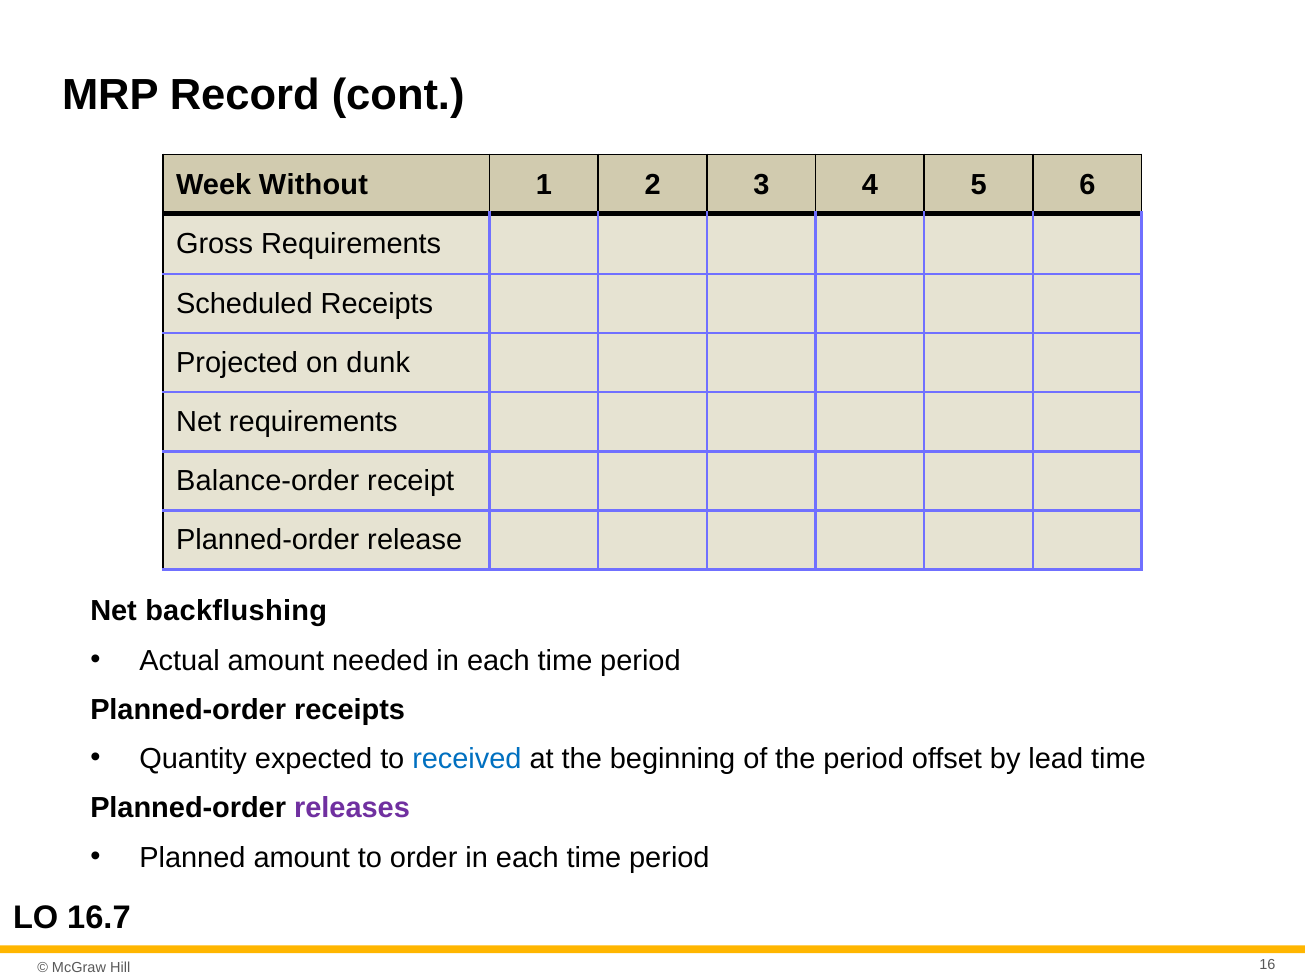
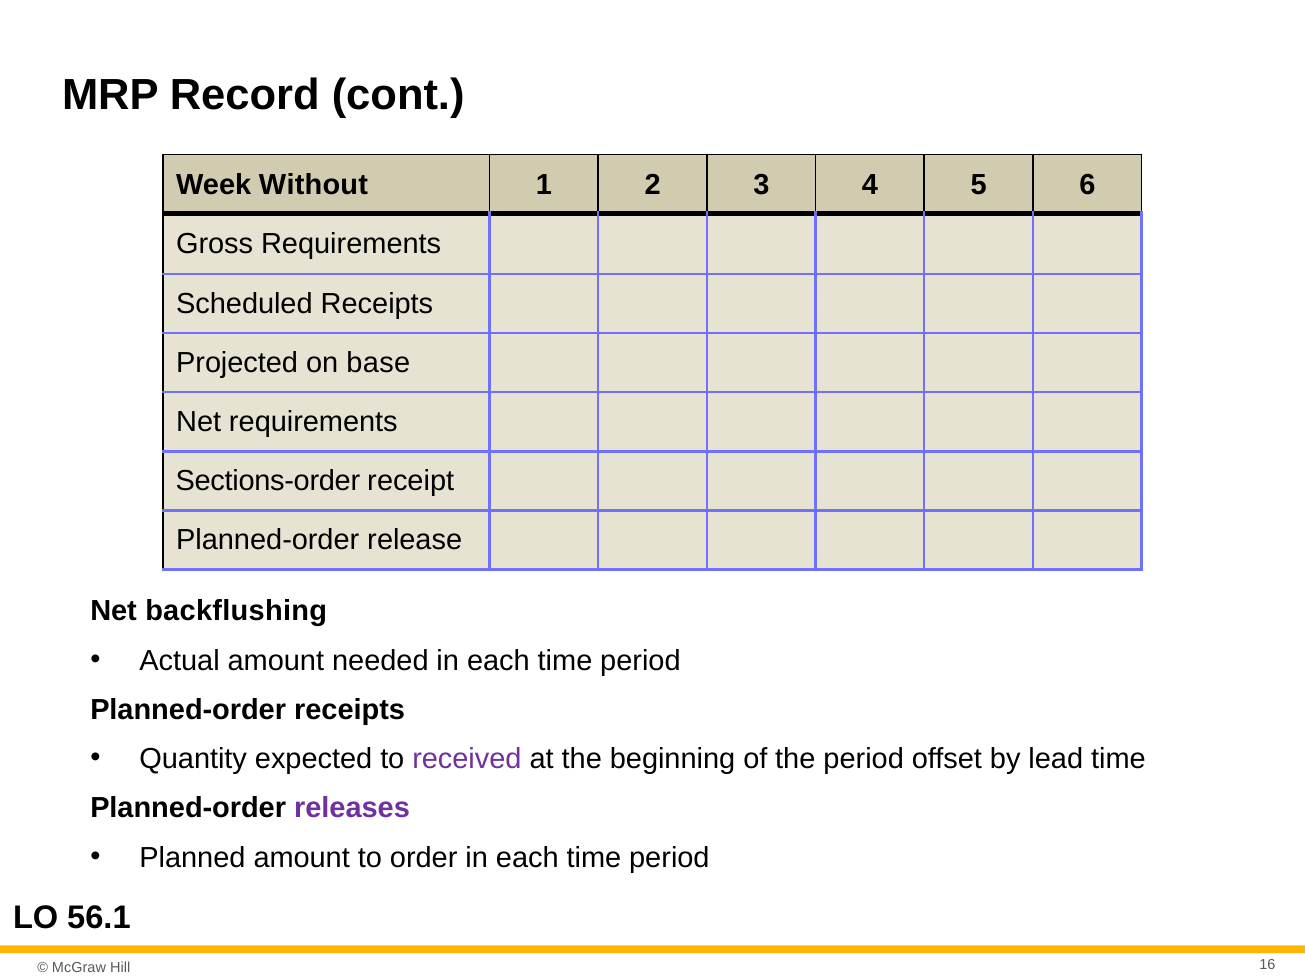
dunk: dunk -> base
Balance-order: Balance-order -> Sections-order
received colour: blue -> purple
16.7: 16.7 -> 56.1
